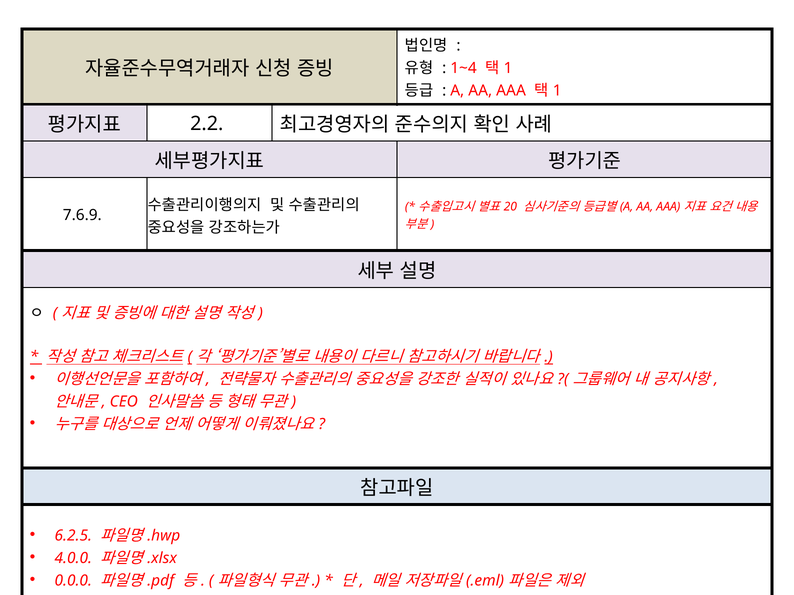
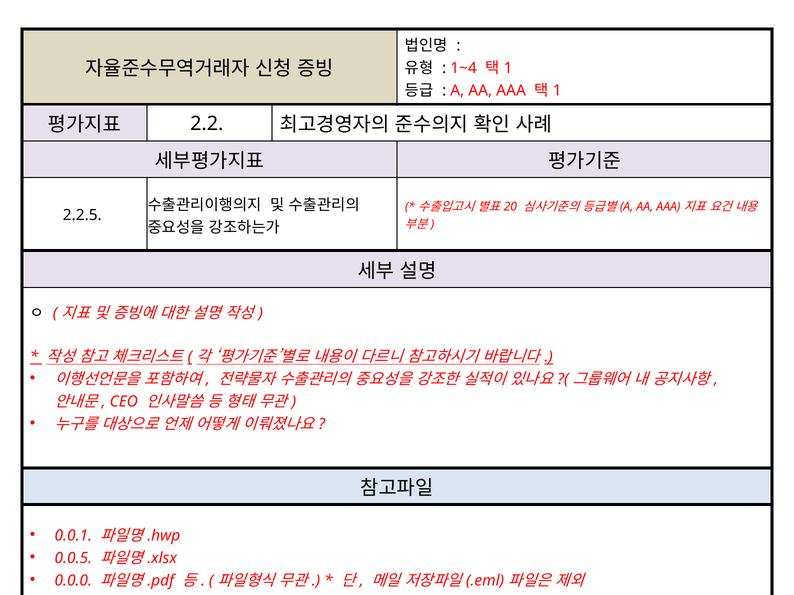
7.6.9: 7.6.9 -> 2.2.5
6.2.5: 6.2.5 -> 0.0.1
4.0.0: 4.0.0 -> 0.0.5
